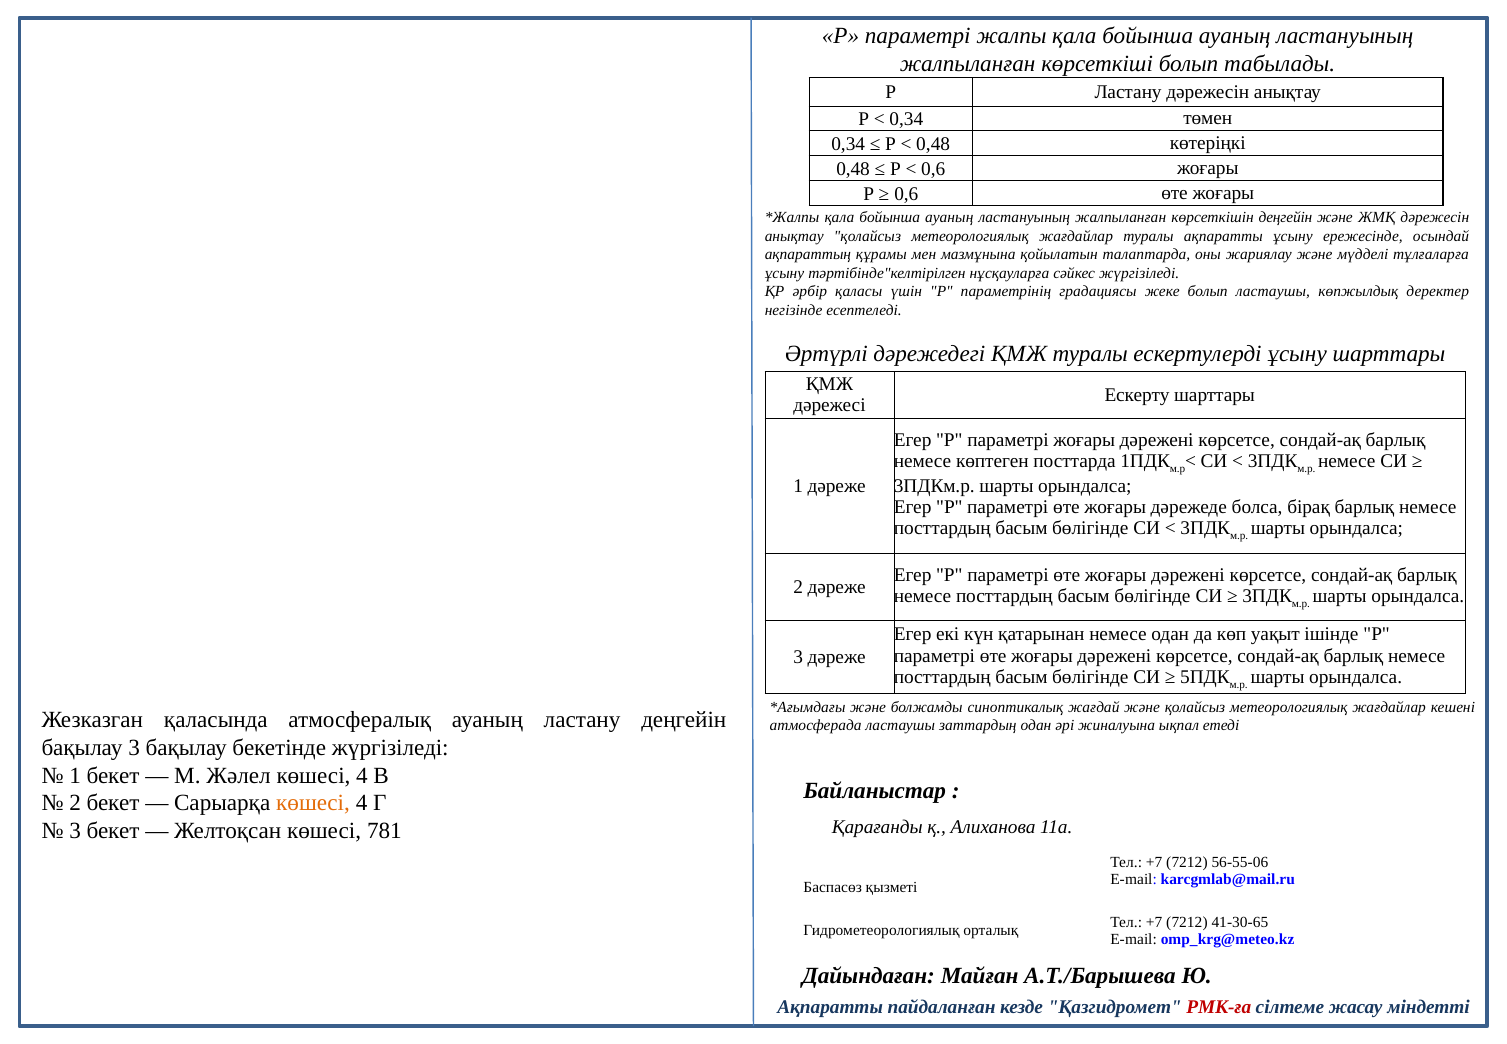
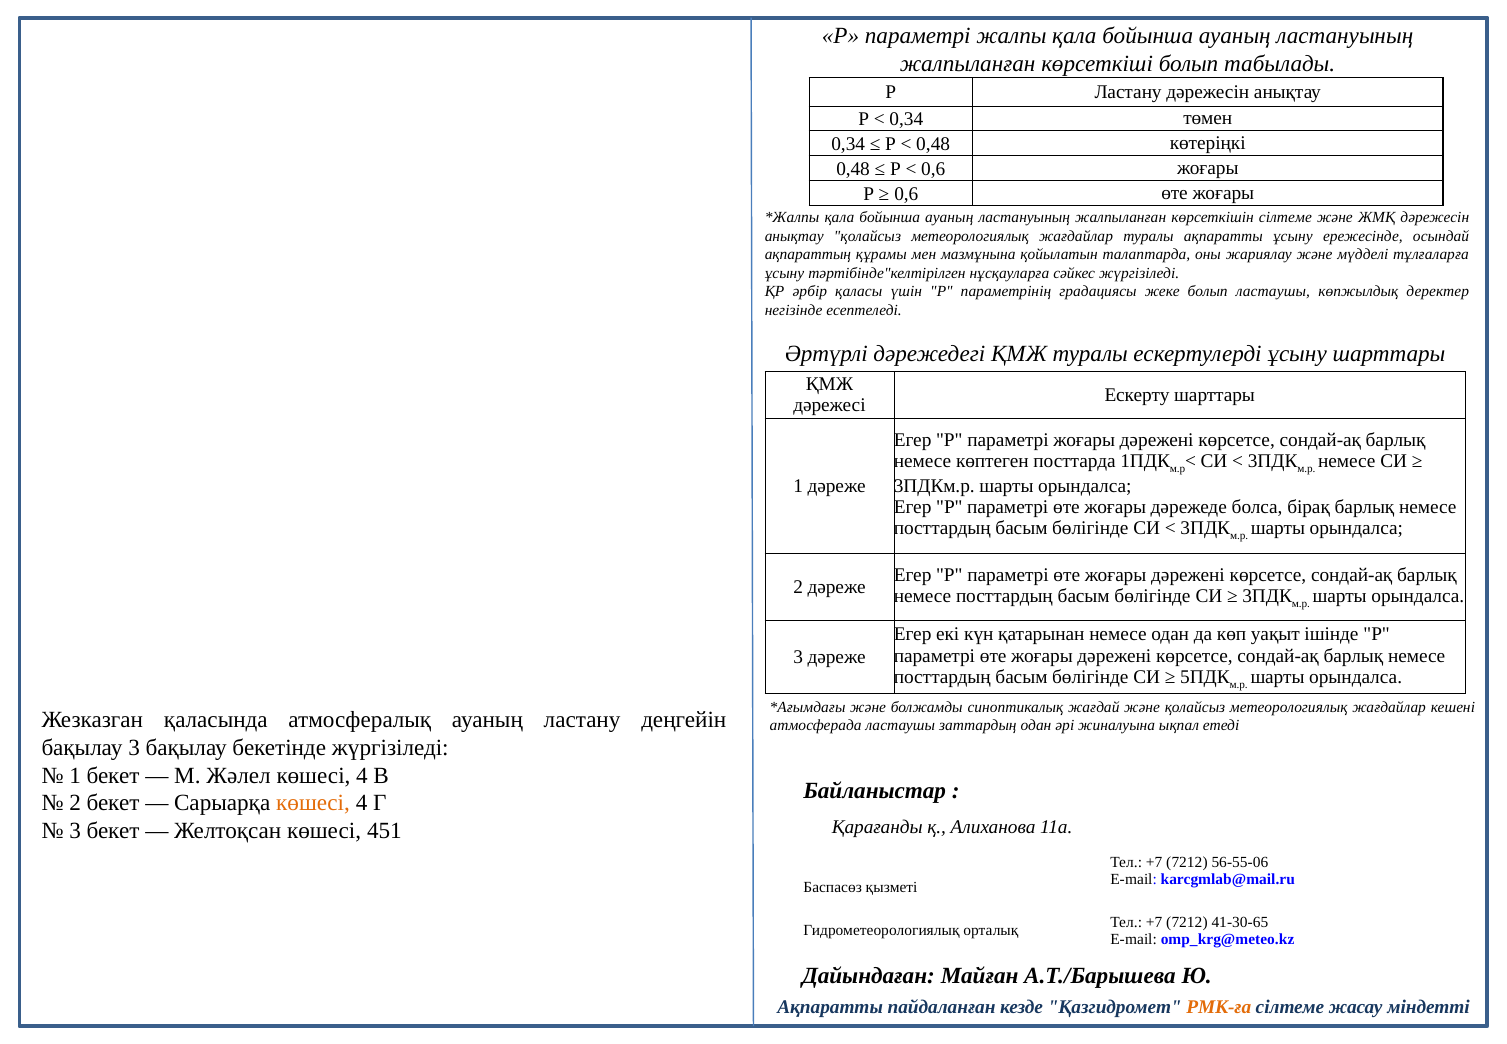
көрсеткішін деңгейін: деңгейін -> сілтеме
781: 781 -> 451
РМК-ға colour: red -> orange
